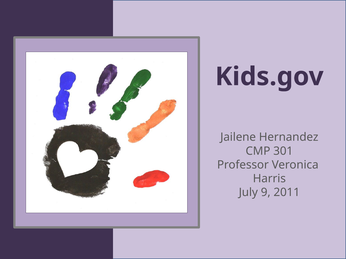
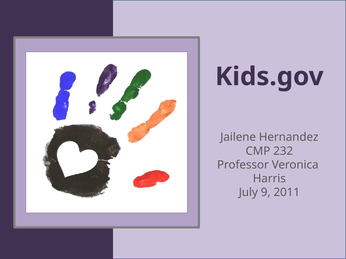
301: 301 -> 232
